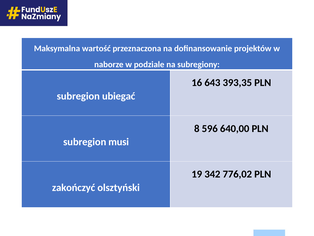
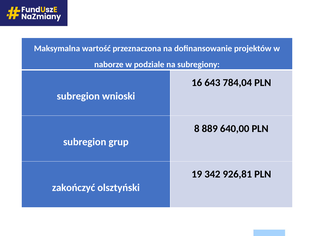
393,35: 393,35 -> 784,04
ubiegać: ubiegać -> wnioski
596: 596 -> 889
musi: musi -> grup
776,02: 776,02 -> 926,81
